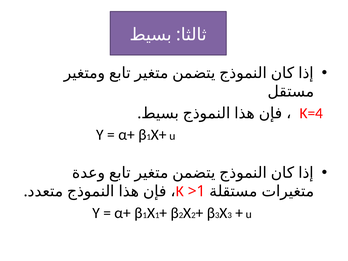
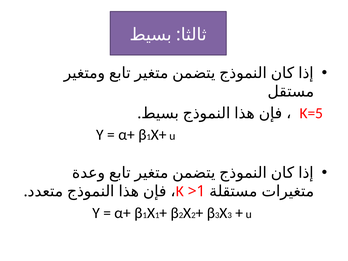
K=4: K=4 -> K=5
